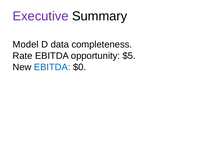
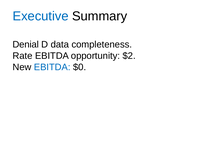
Executive colour: purple -> blue
Model: Model -> Denial
$5: $5 -> $2
